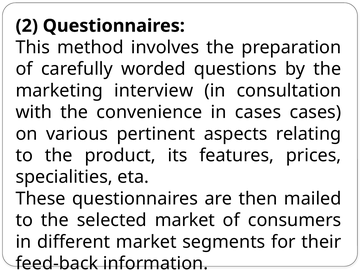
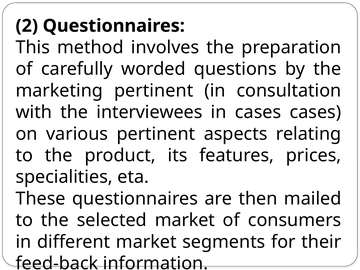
marketing interview: interview -> pertinent
convenience: convenience -> interviewees
